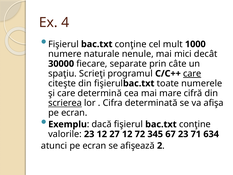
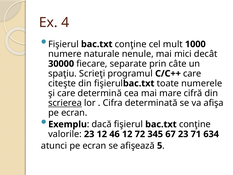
care at (192, 73) underline: present -> none
27: 27 -> 46
2: 2 -> 5
